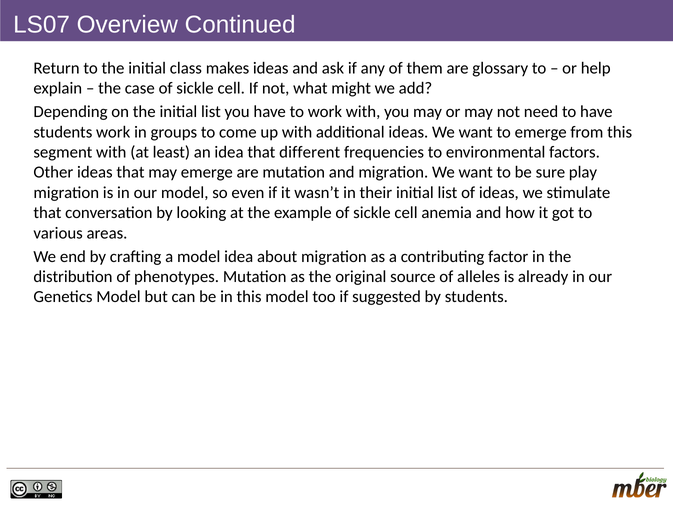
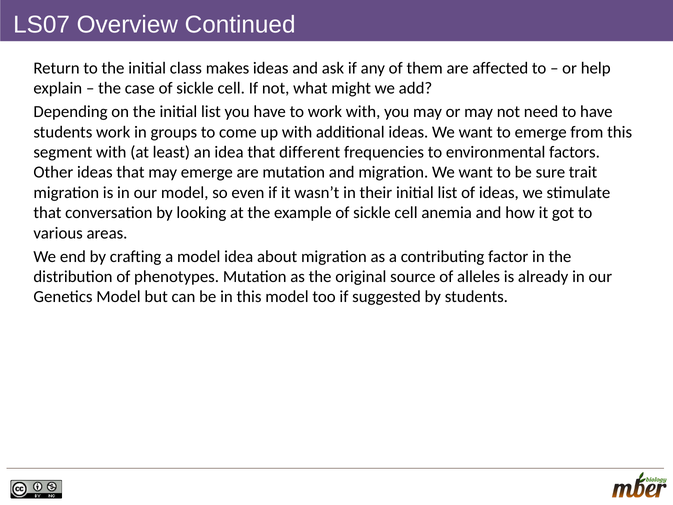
glossary: glossary -> affected
play: play -> trait
